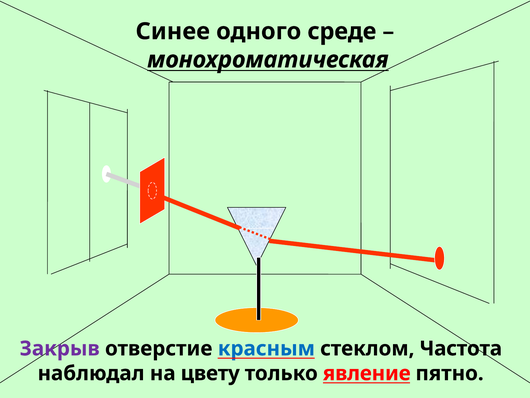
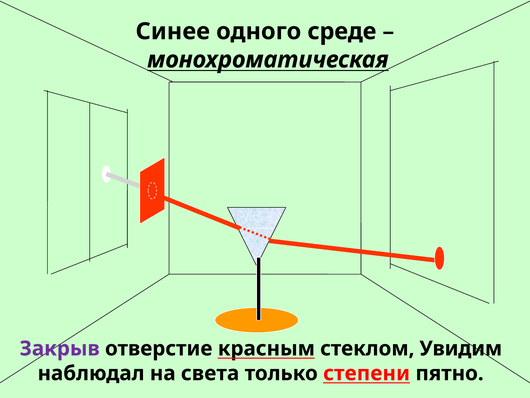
красным colour: blue -> black
Частота: Частота -> Увидим
цвету: цвету -> света
явление: явление -> степени
